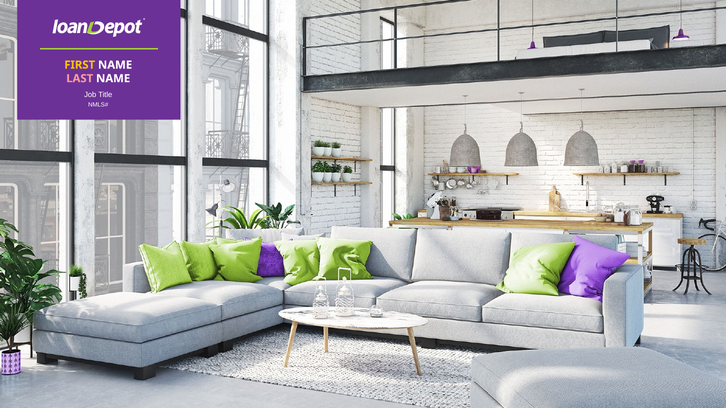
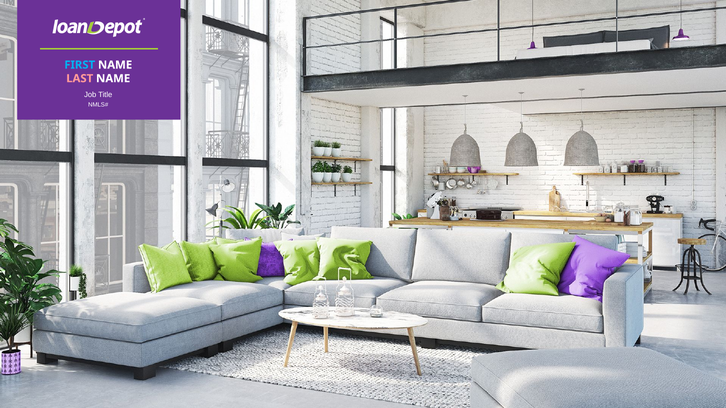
FIRST colour: yellow -> light blue
